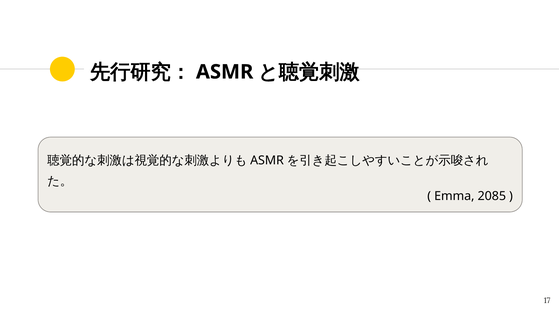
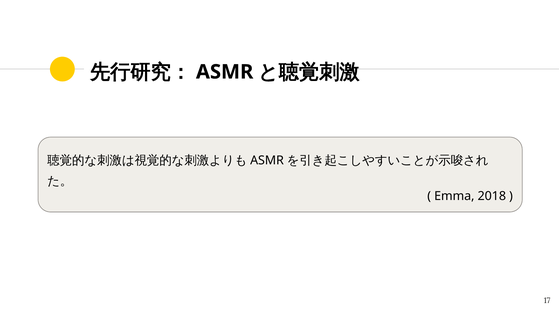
2085: 2085 -> 2018
